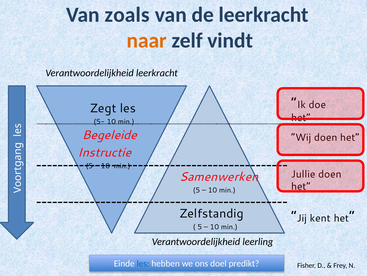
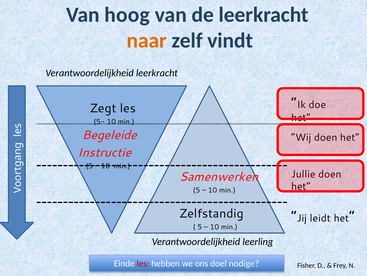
zoals: zoals -> hoog
kent: kent -> leidt
les at (143, 263) colour: blue -> red
predikt: predikt -> nodige
